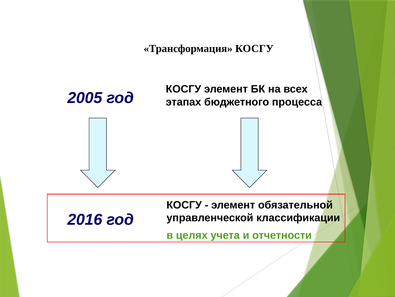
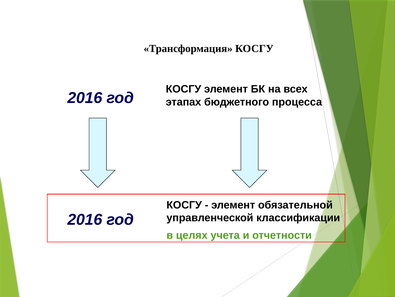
2005 at (85, 98): 2005 -> 2016
